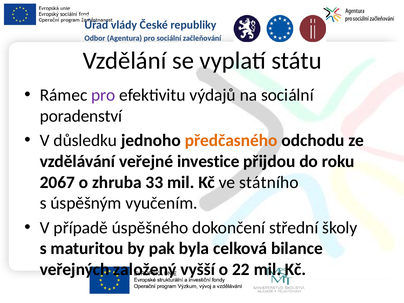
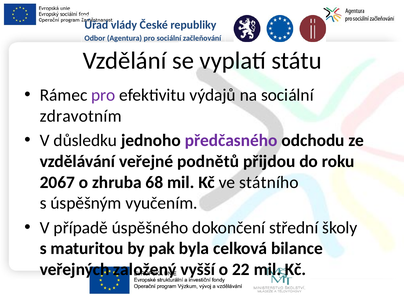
poradenství: poradenství -> zdravotním
předčasného colour: orange -> purple
investice: investice -> podnětů
33: 33 -> 68
